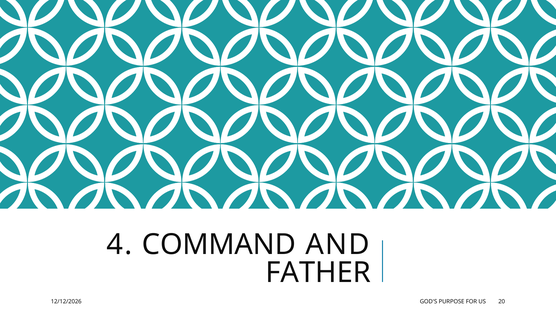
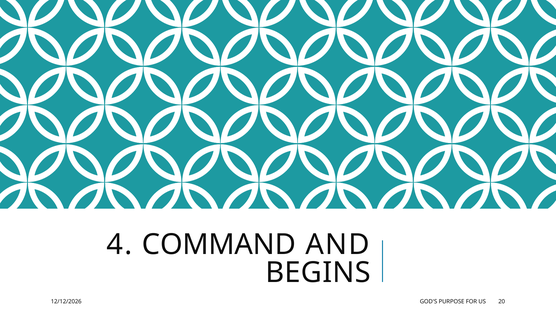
FATHER: FATHER -> BEGINS
